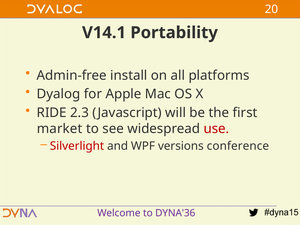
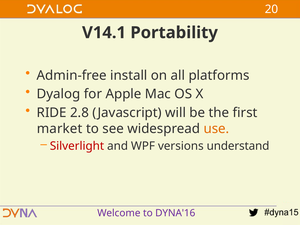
2.3: 2.3 -> 2.8
use colour: red -> orange
conference: conference -> understand
DYNA'36: DYNA'36 -> DYNA'16
